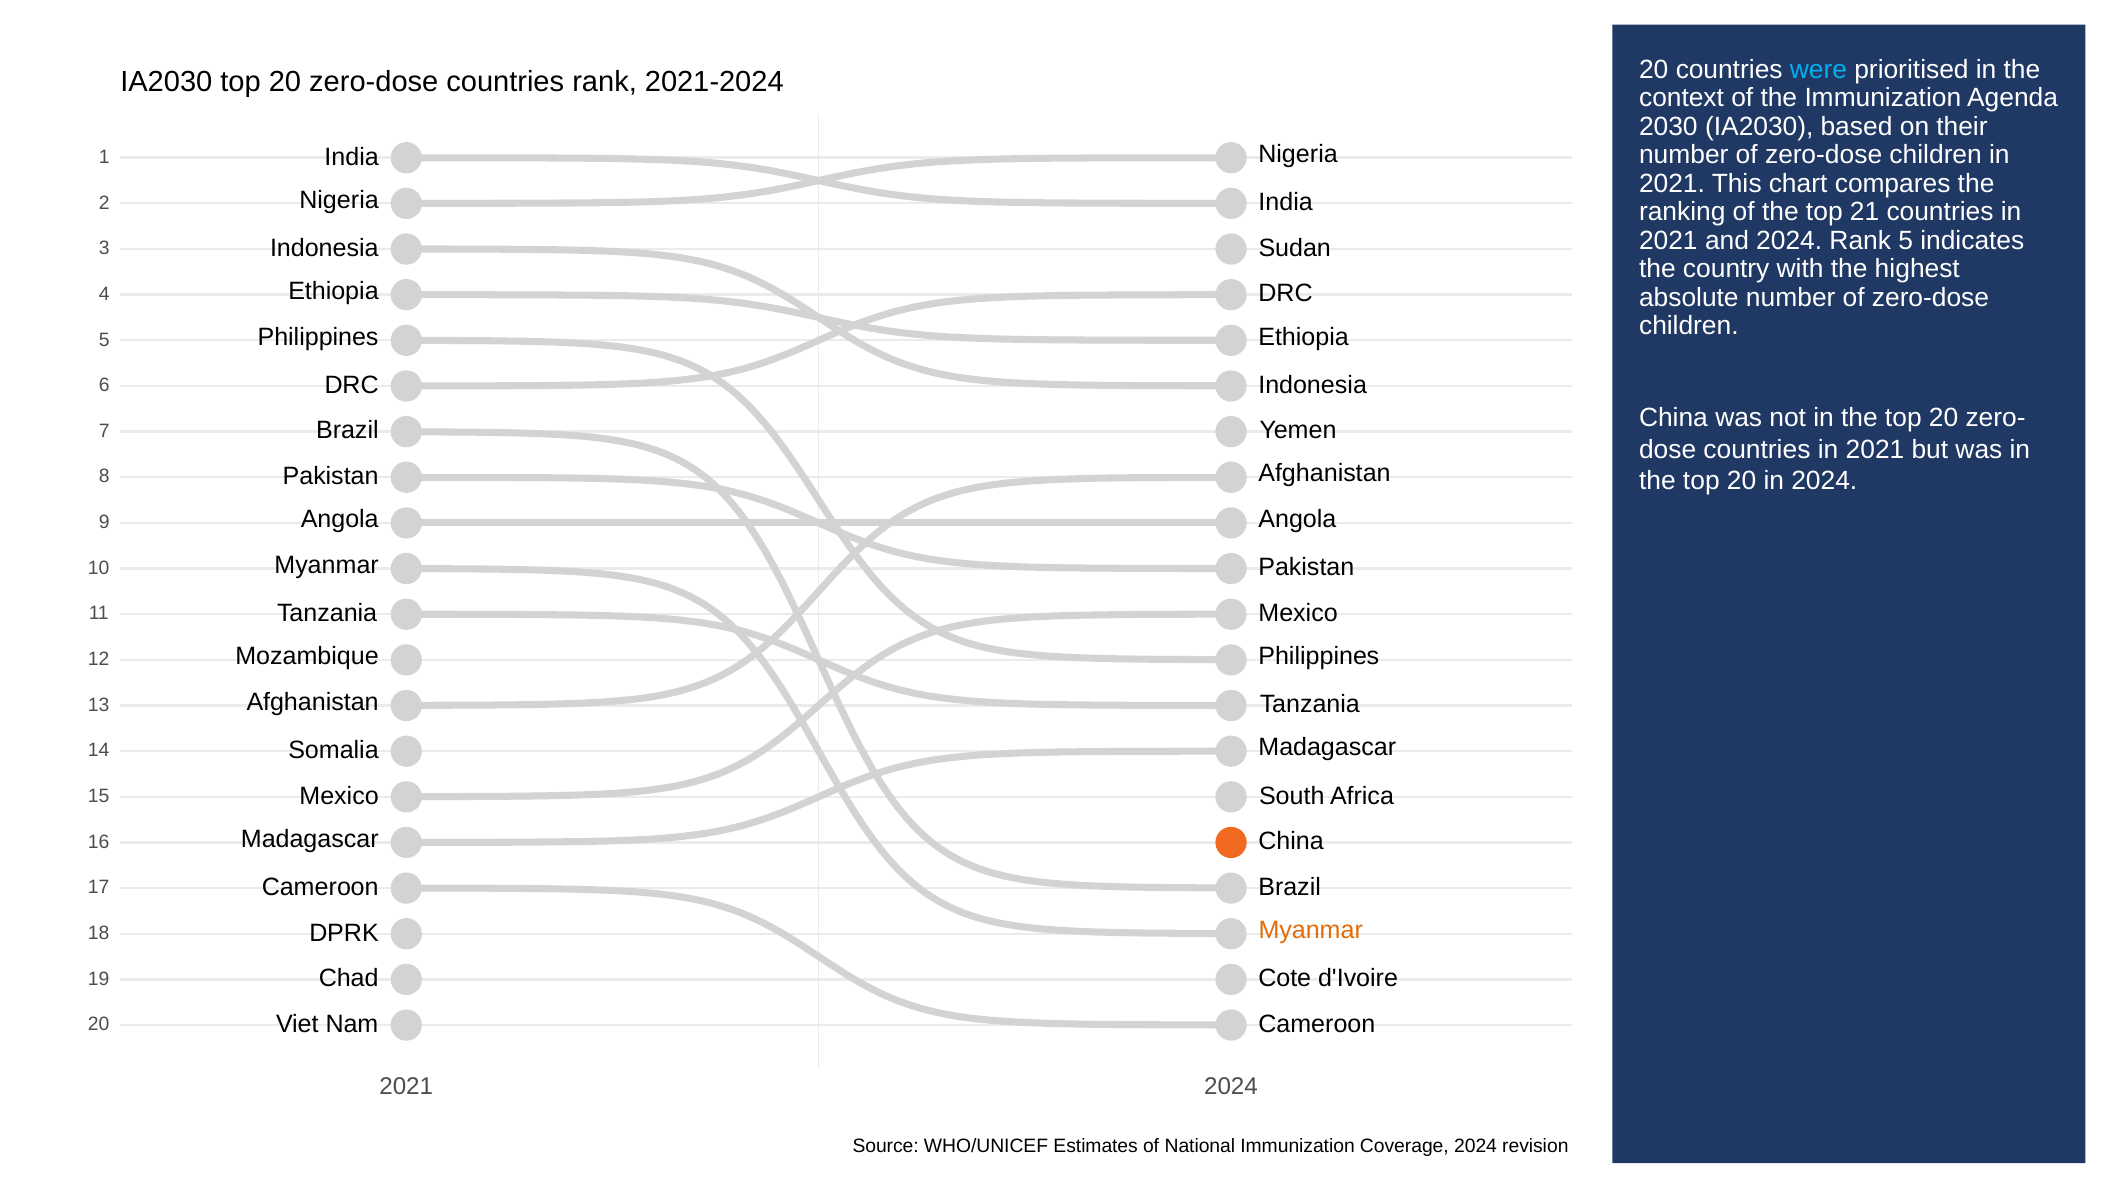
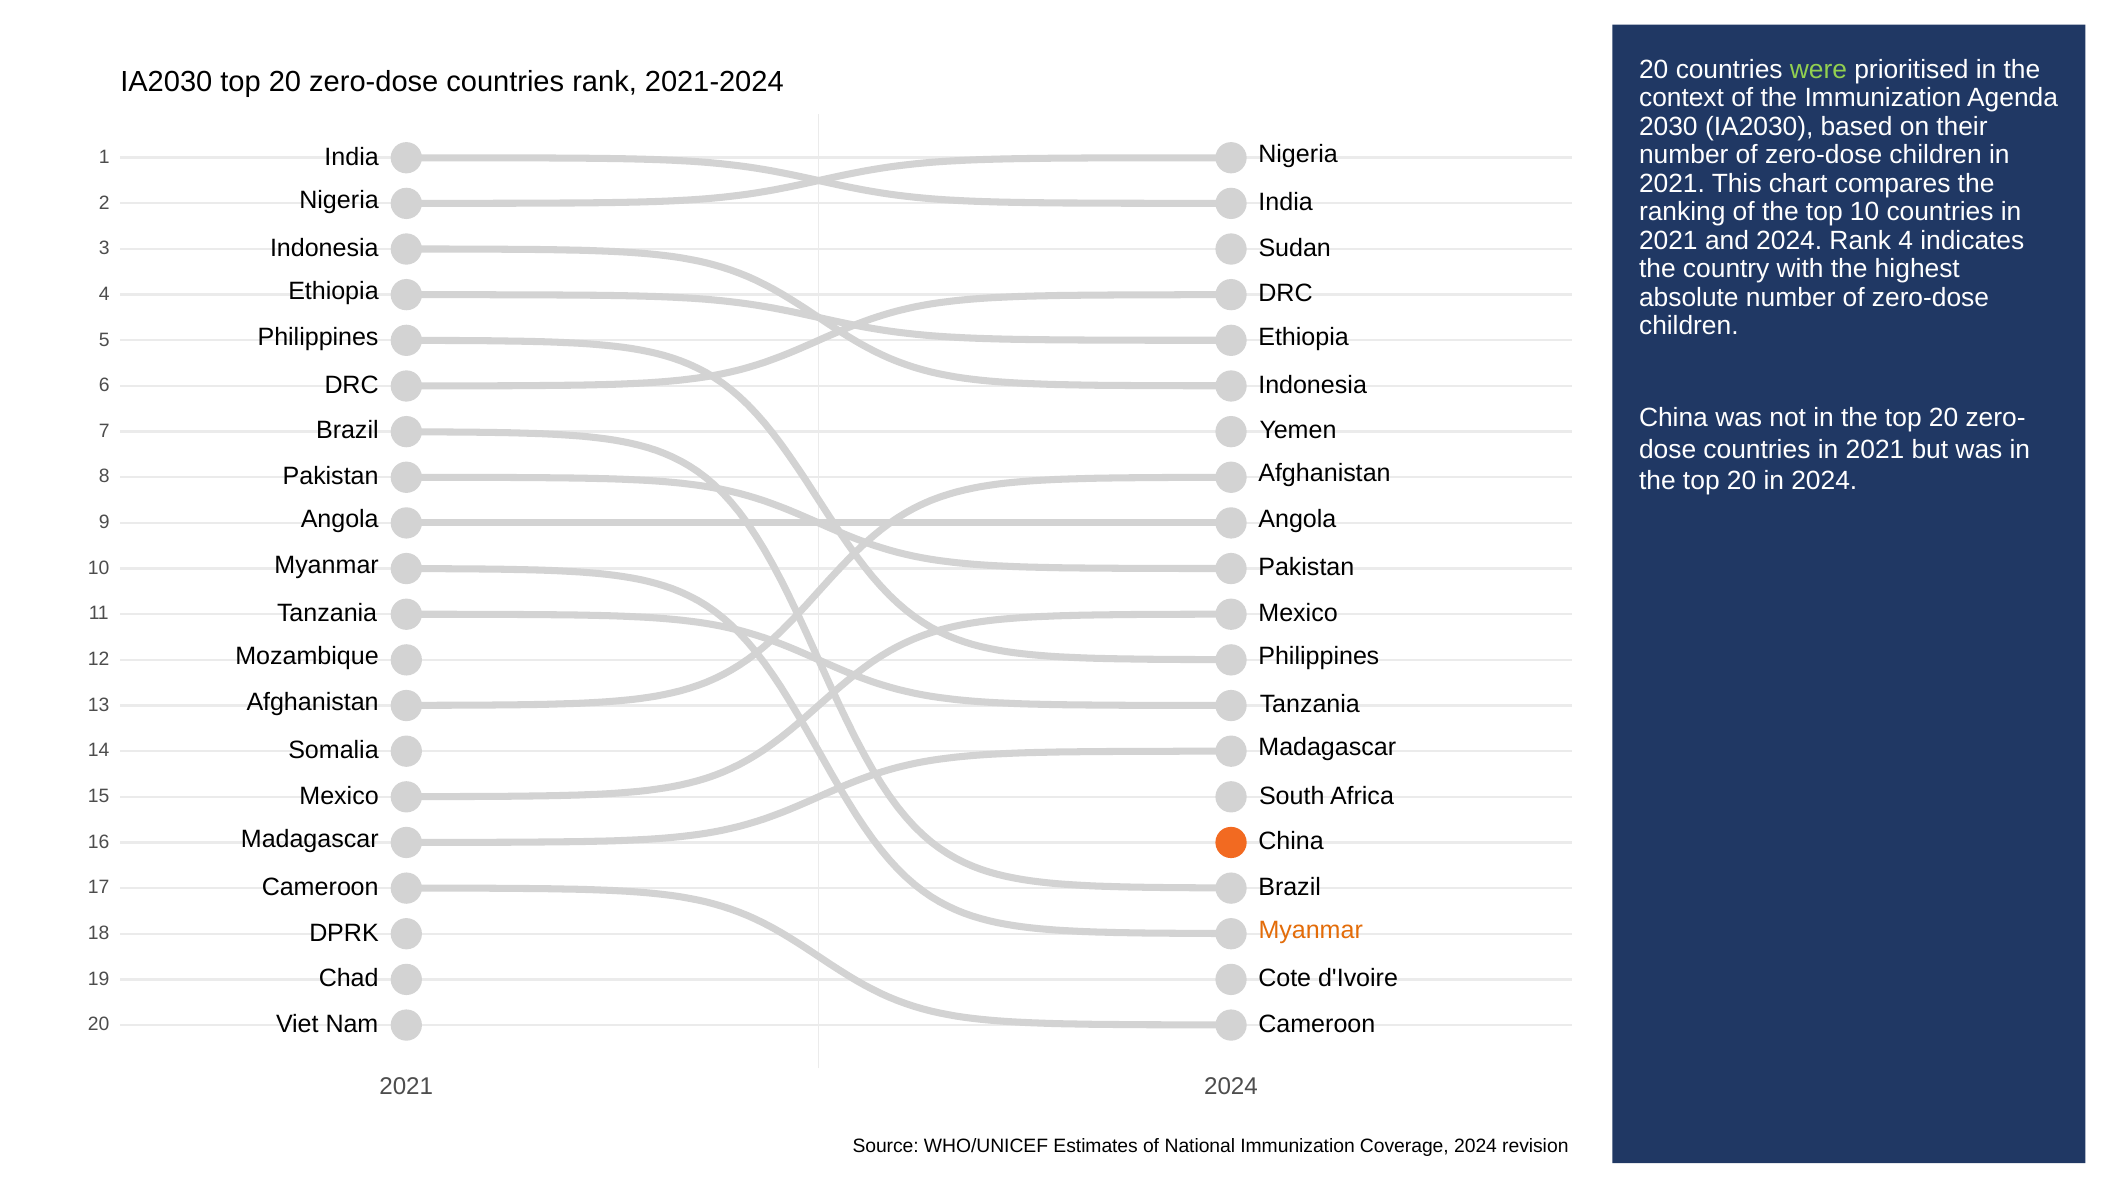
were colour: light blue -> light green
top 21: 21 -> 10
Rank 5: 5 -> 4
